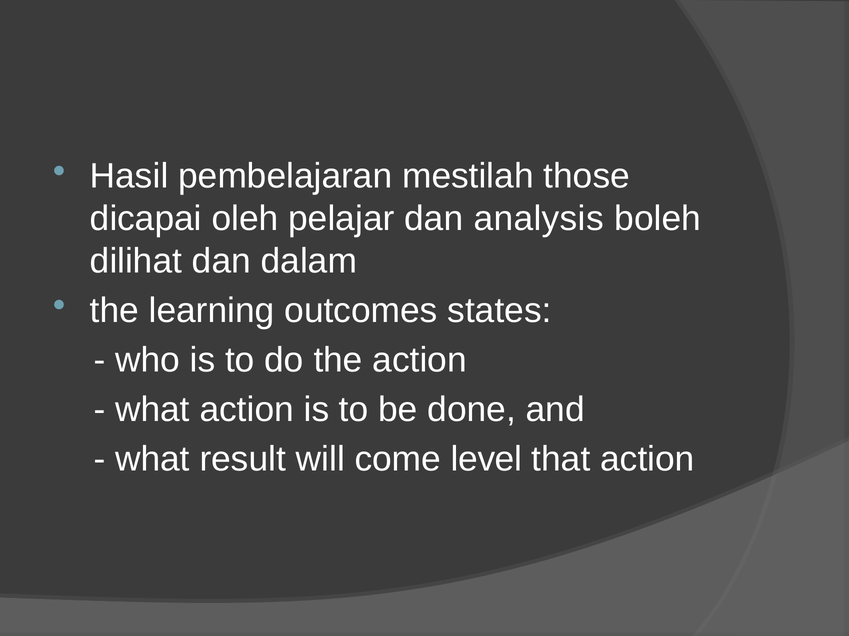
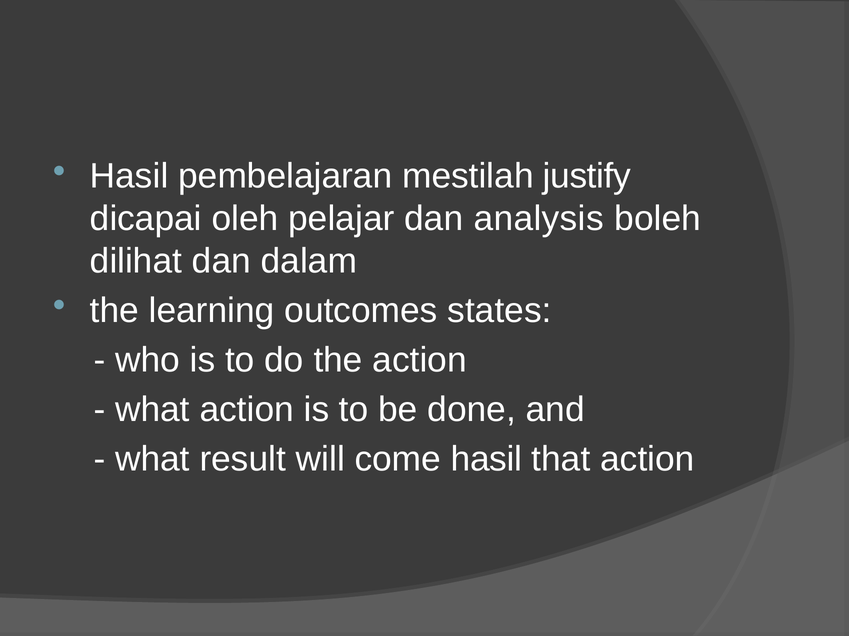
those: those -> justify
come level: level -> hasil
